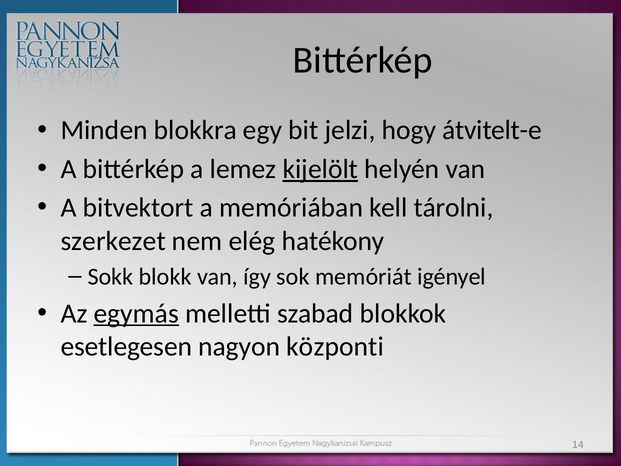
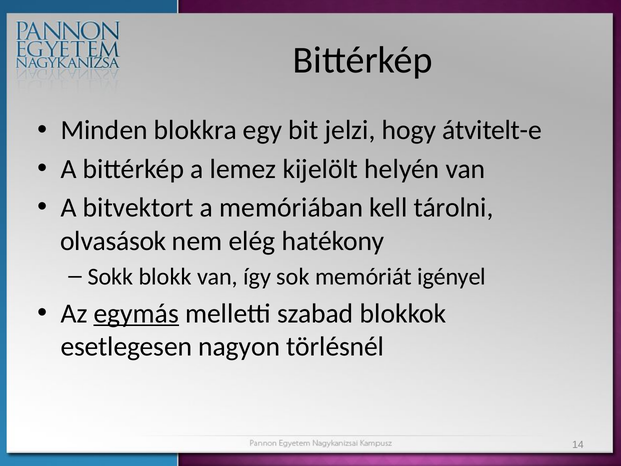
kijelölt underline: present -> none
szerkezet: szerkezet -> olvasások
központi: központi -> törlésnél
